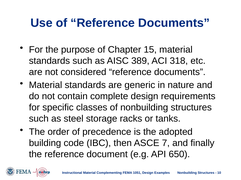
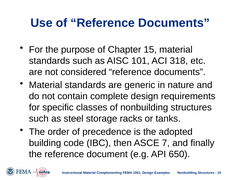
389: 389 -> 101
